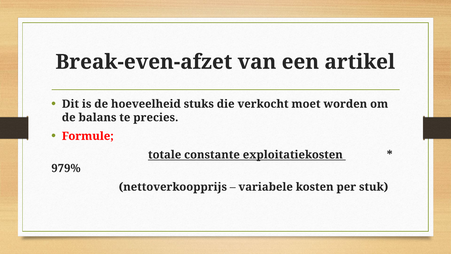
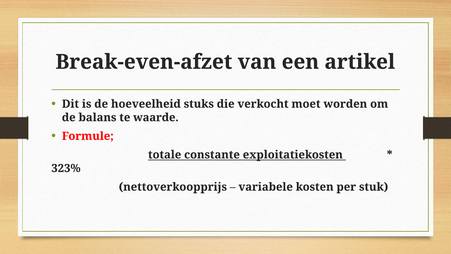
precies: precies -> waarde
979%: 979% -> 323%
